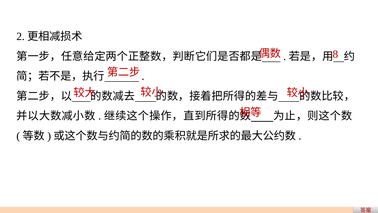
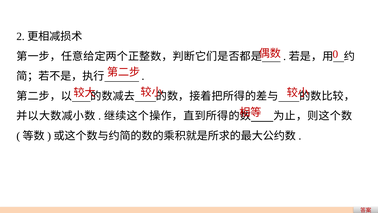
8: 8 -> 0
